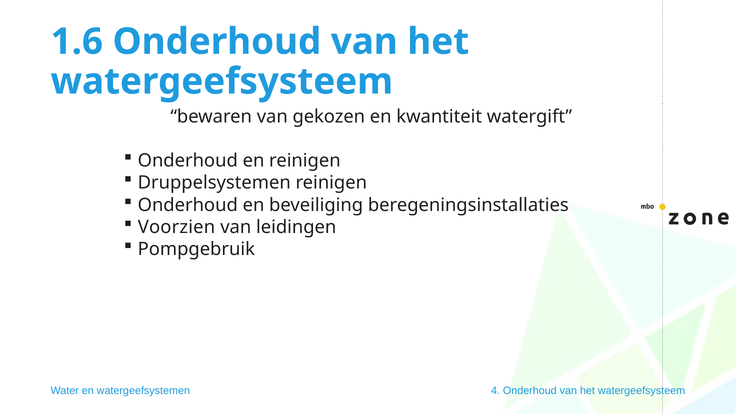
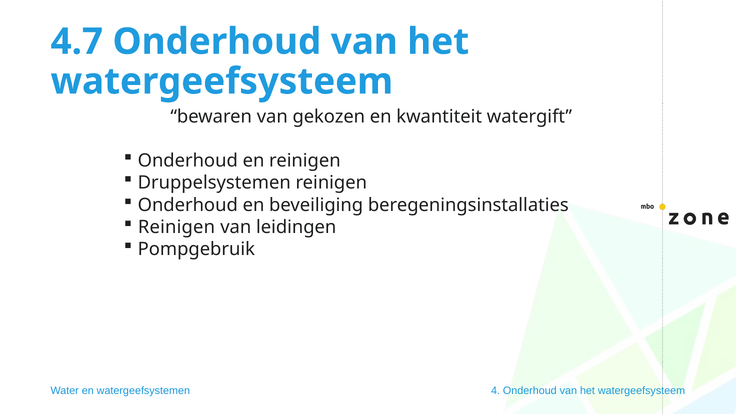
1.6: 1.6 -> 4.7
Voorzien at (176, 227): Voorzien -> Reinigen
